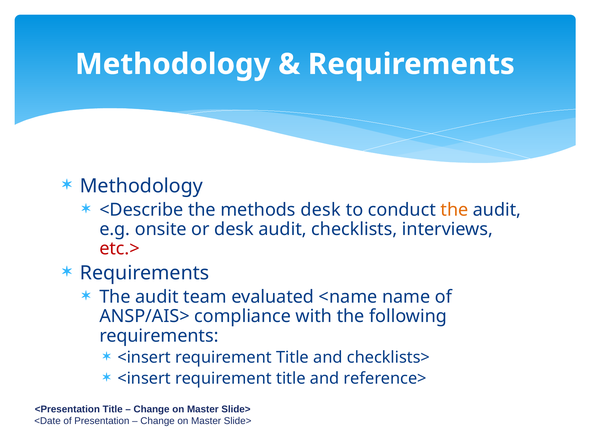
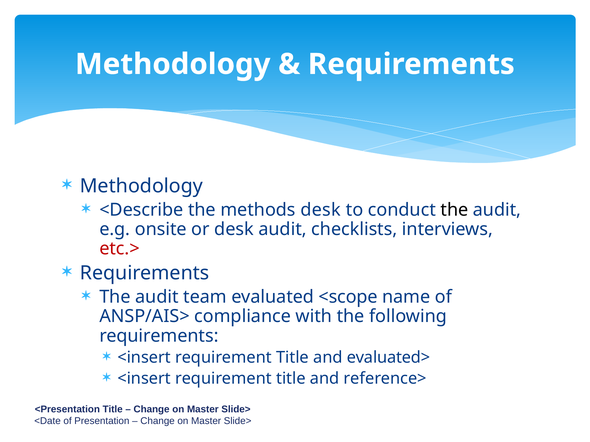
the at (454, 210) colour: orange -> black
<name: <name -> <scope
checklists>: checklists> -> evaluated>
